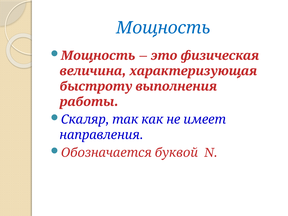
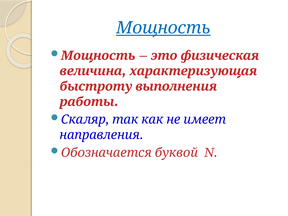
Мощность at (163, 28) underline: none -> present
